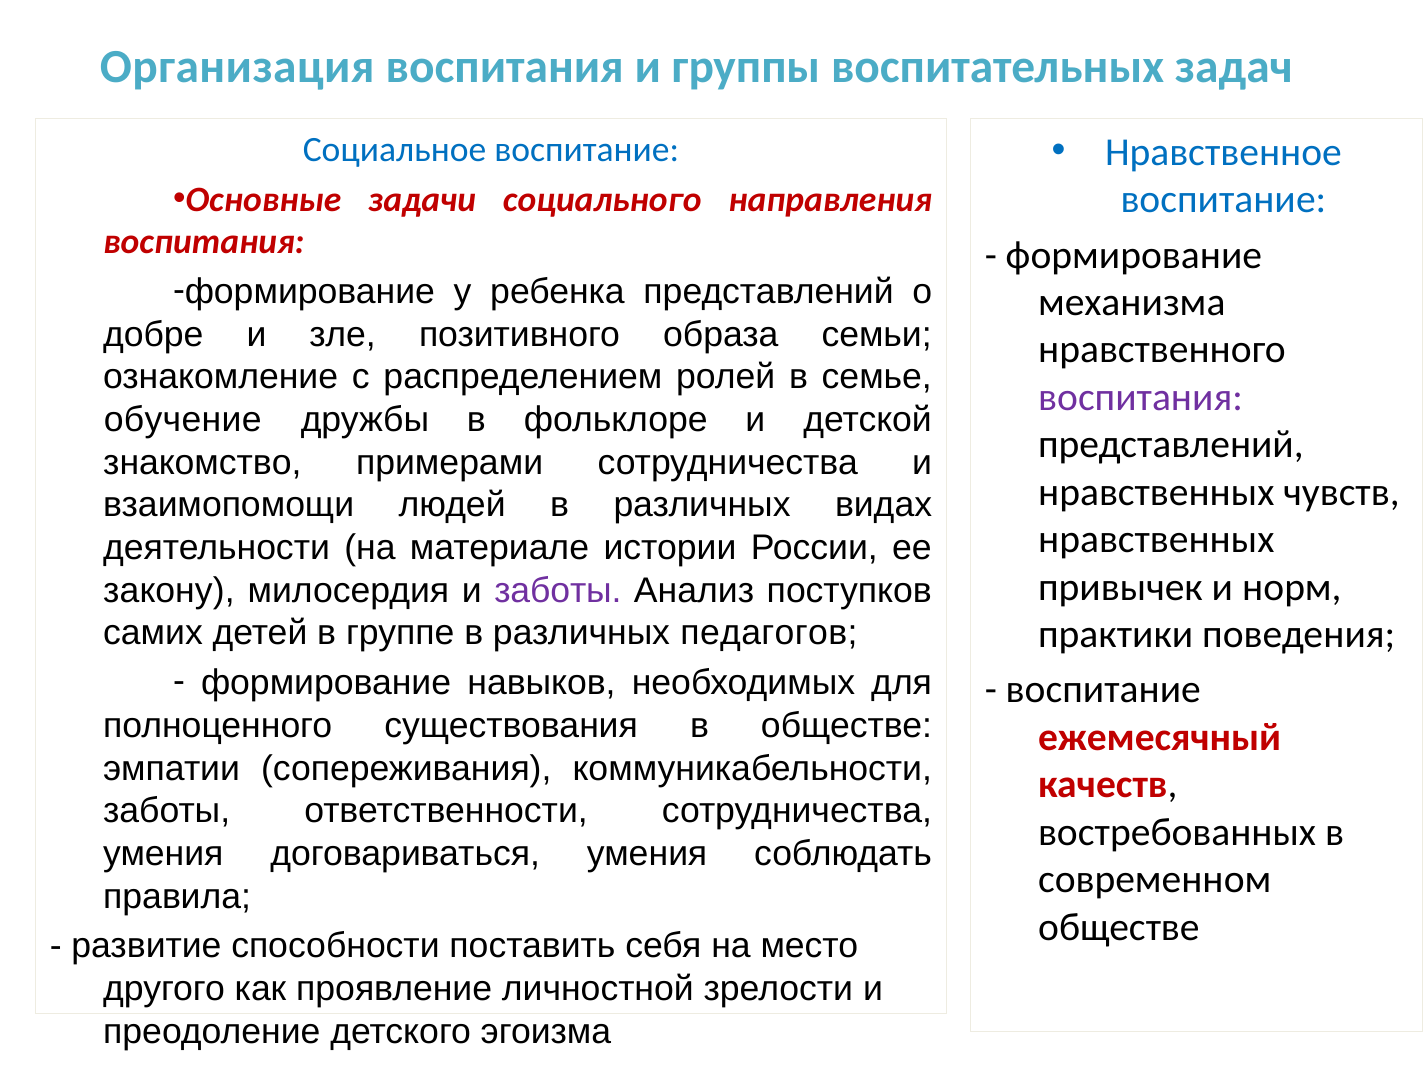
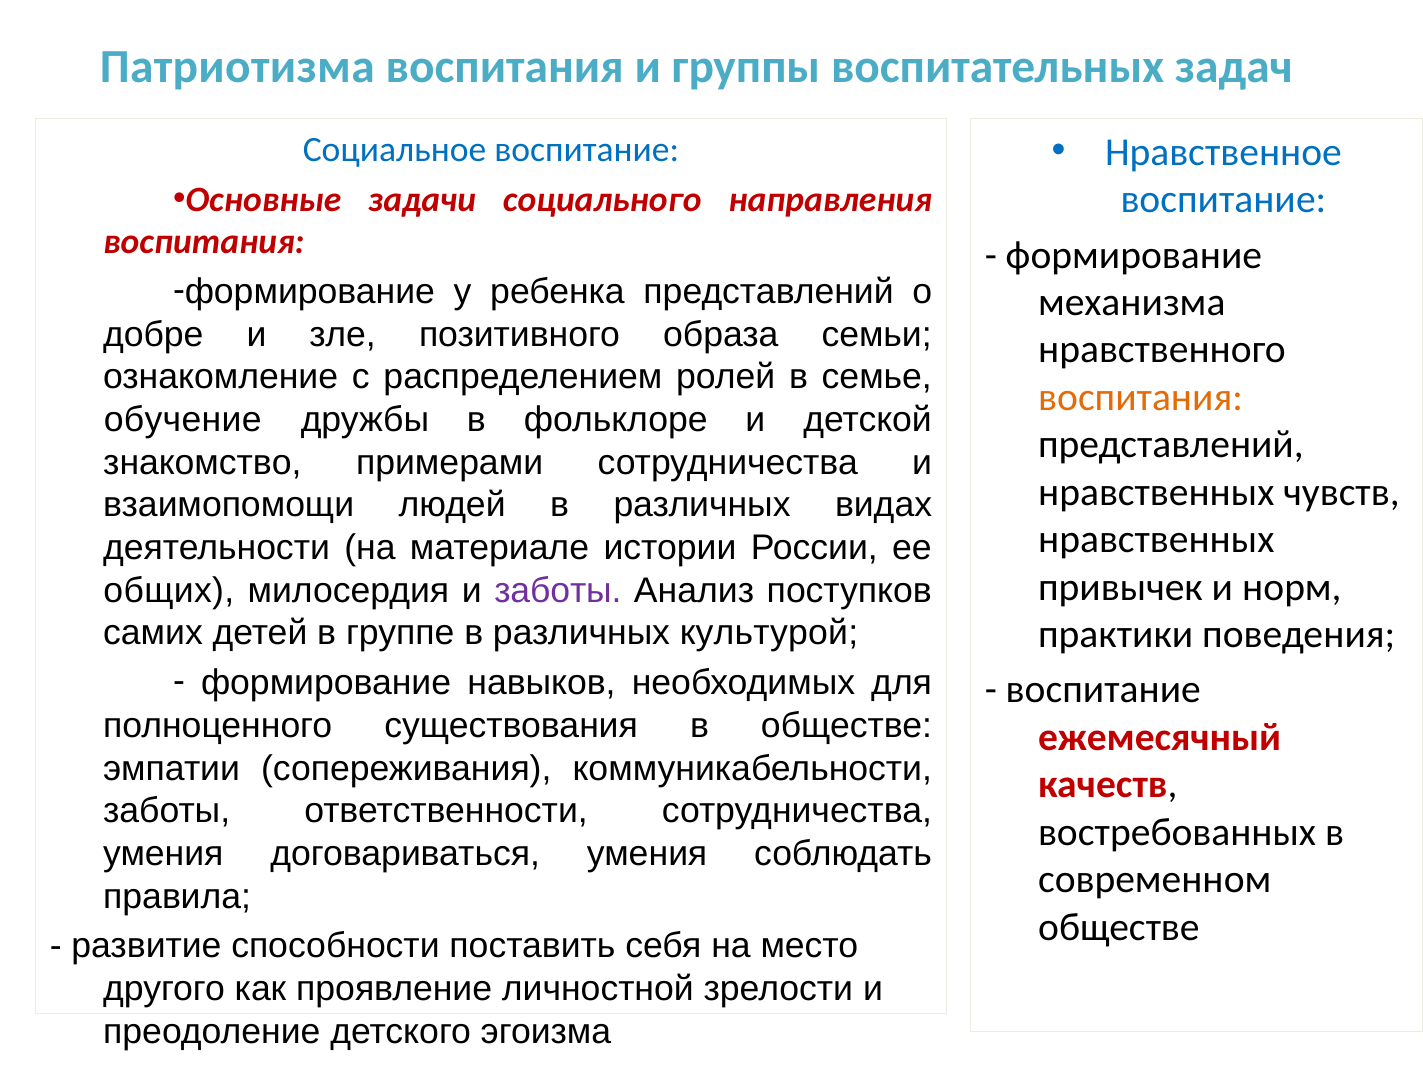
Организация: Организация -> Патриотизма
воспитания at (1141, 397) colour: purple -> orange
закону: закону -> общих
педагогов: педагогов -> культурой
